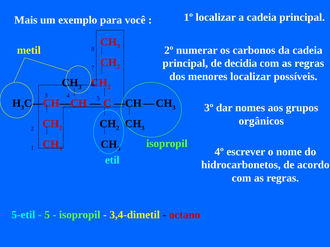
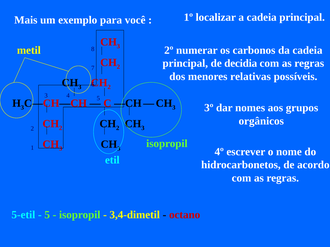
menores localizar: localizar -> relativas
